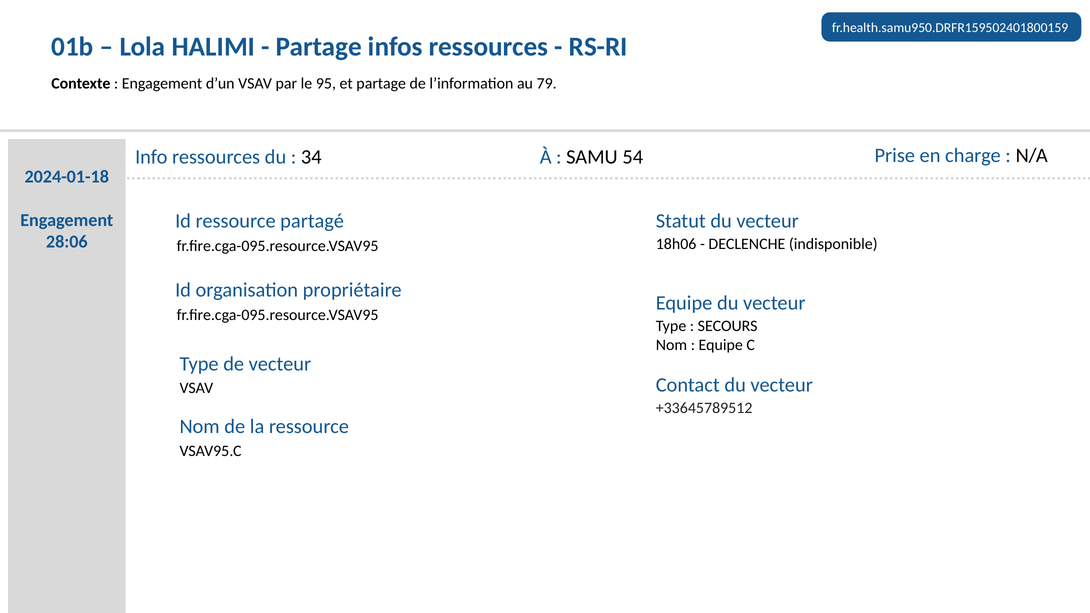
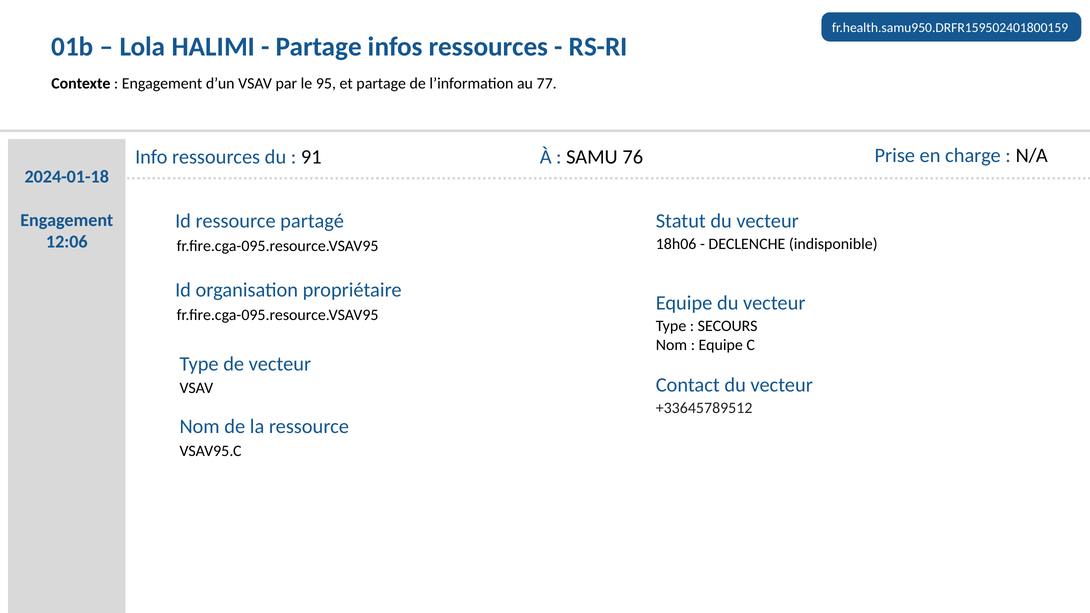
79: 79 -> 77
34: 34 -> 91
54: 54 -> 76
28:06: 28:06 -> 12:06
